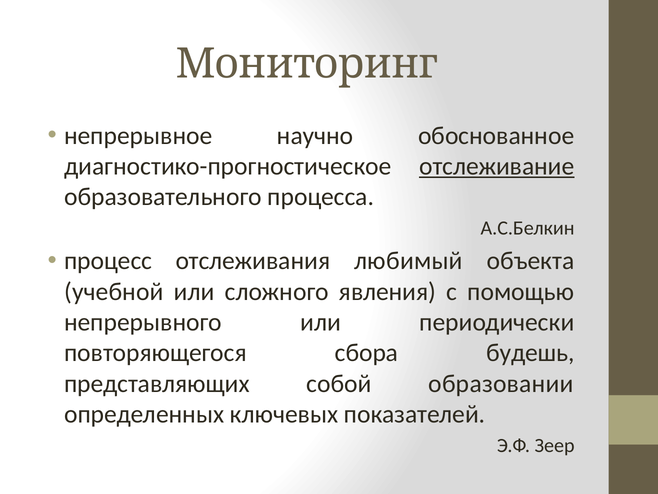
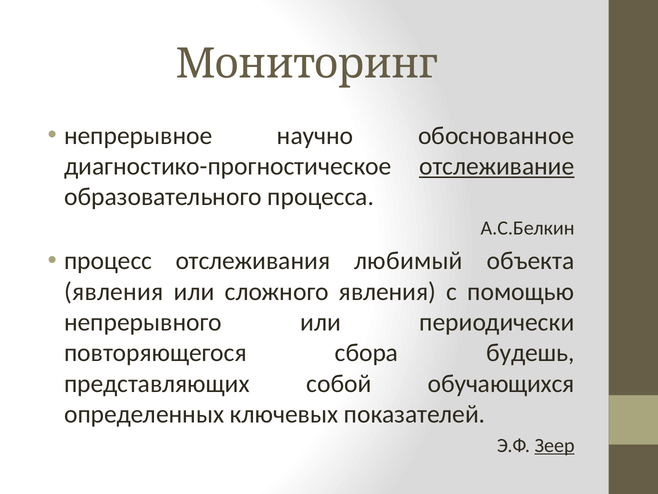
учебной at (114, 291): учебной -> явления
образовании: образовании -> обучающихся
Зеер underline: none -> present
